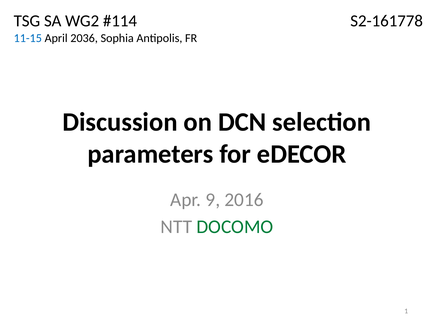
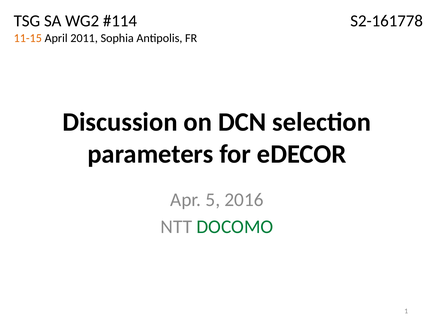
11-15 colour: blue -> orange
2036: 2036 -> 2011
9: 9 -> 5
